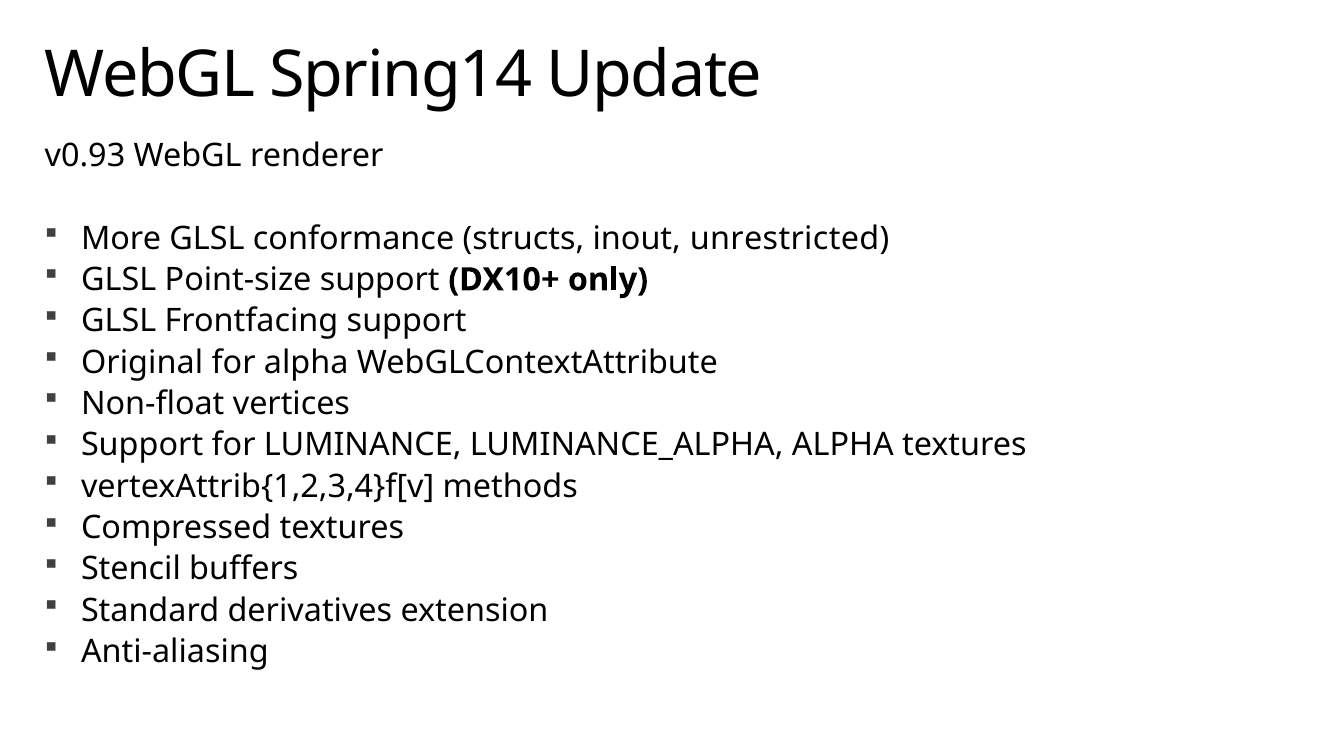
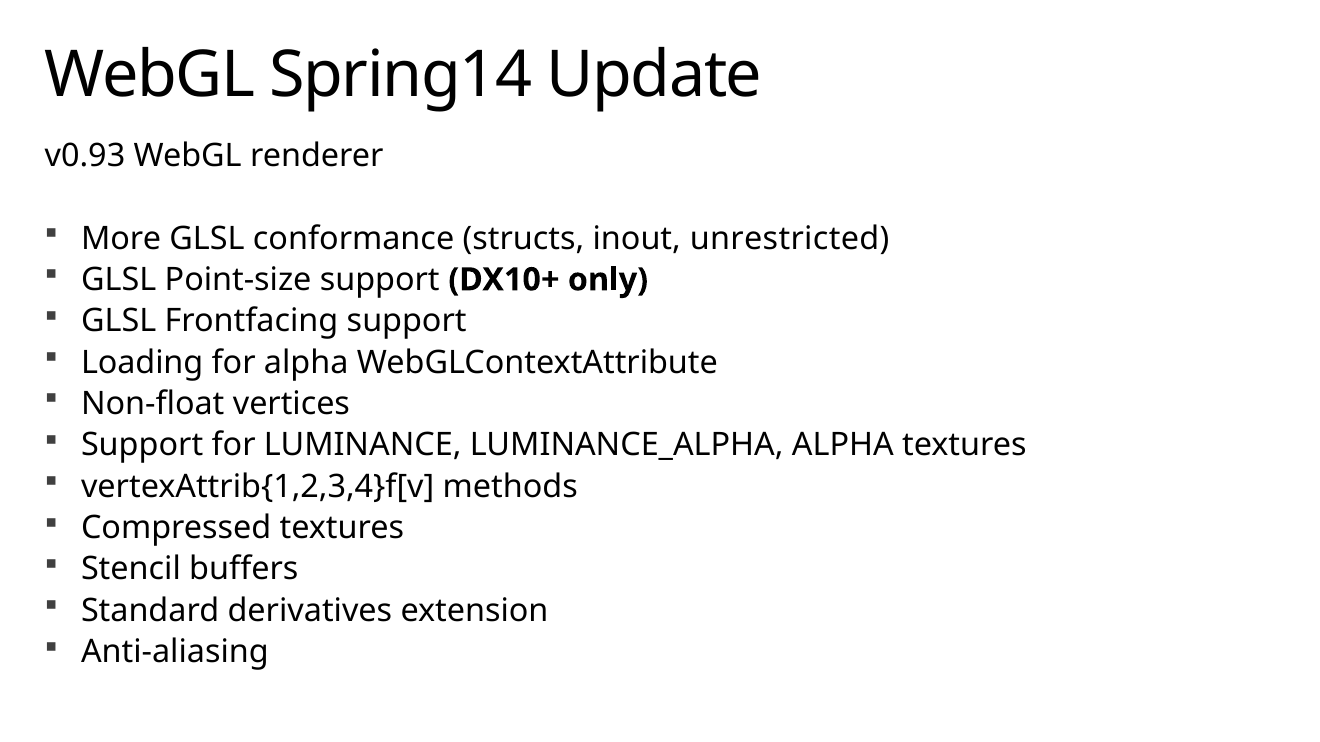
Original: Original -> Loading
